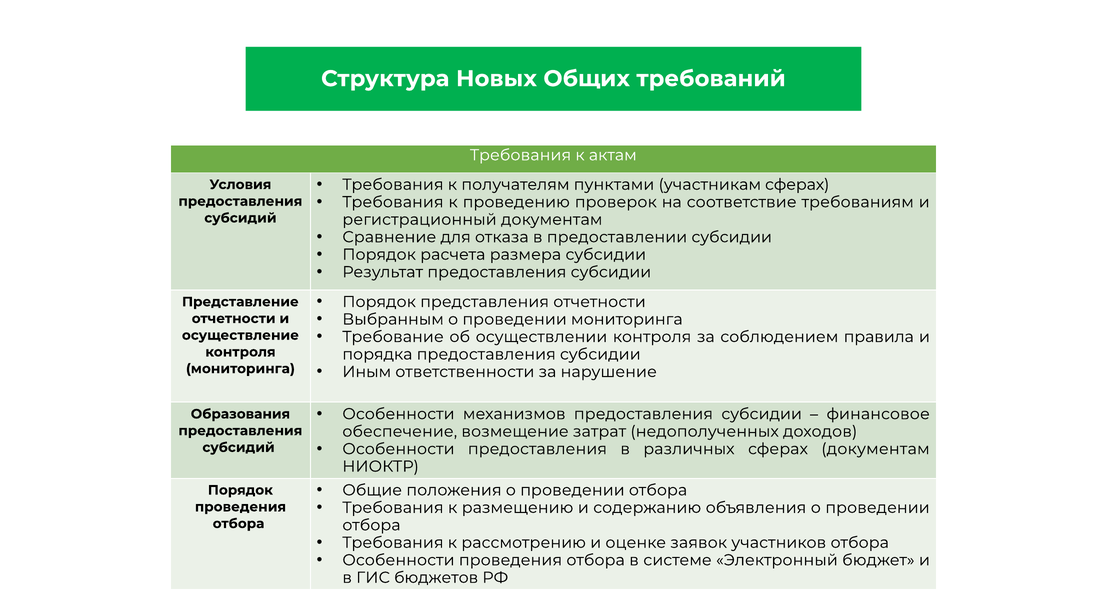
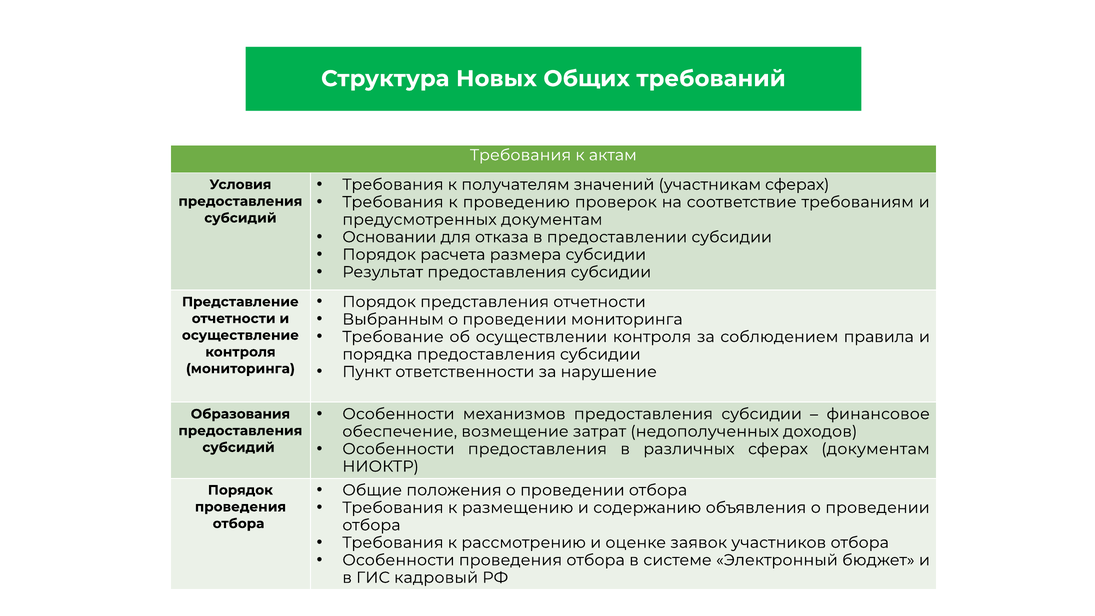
пунктами: пунктами -> значений
регистрационный: регистрационный -> предусмотренных
Сравнение: Сравнение -> Основании
Иным: Иным -> Пункт
бюджетов: бюджетов -> кадровый
